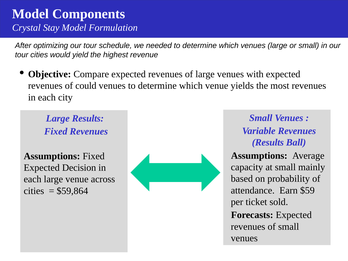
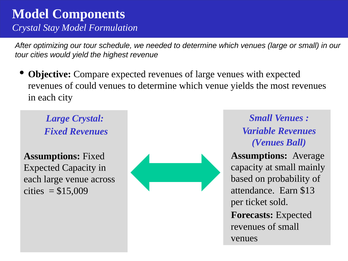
Large Results: Results -> Crystal
Results at (268, 143): Results -> Venues
Expected Decision: Decision -> Capacity
$59: $59 -> $13
$59,864: $59,864 -> $15,009
